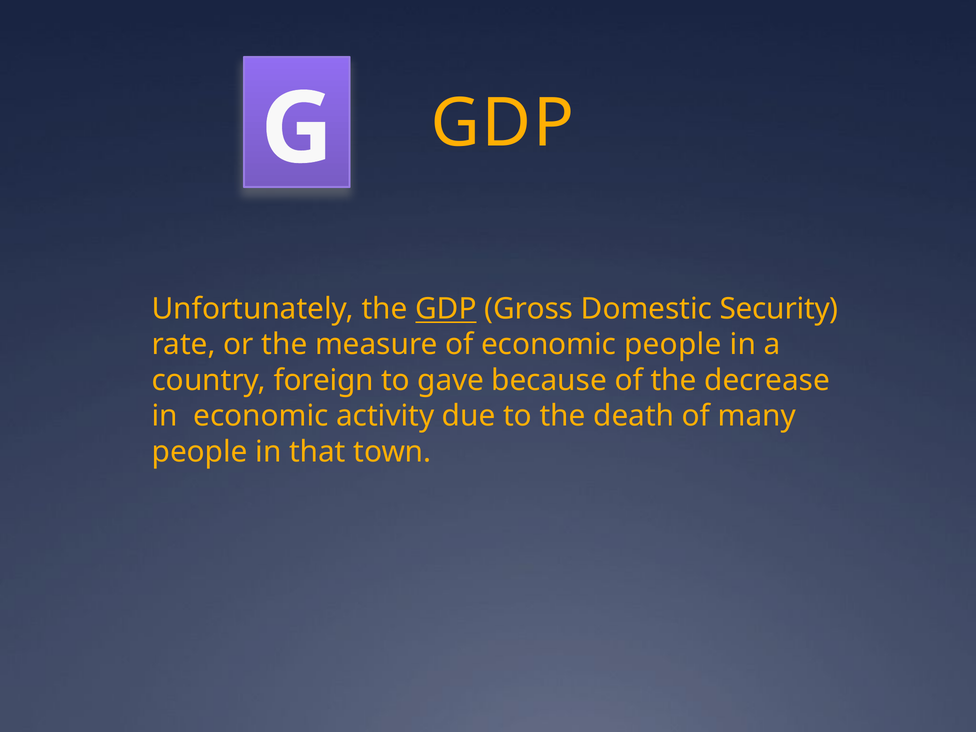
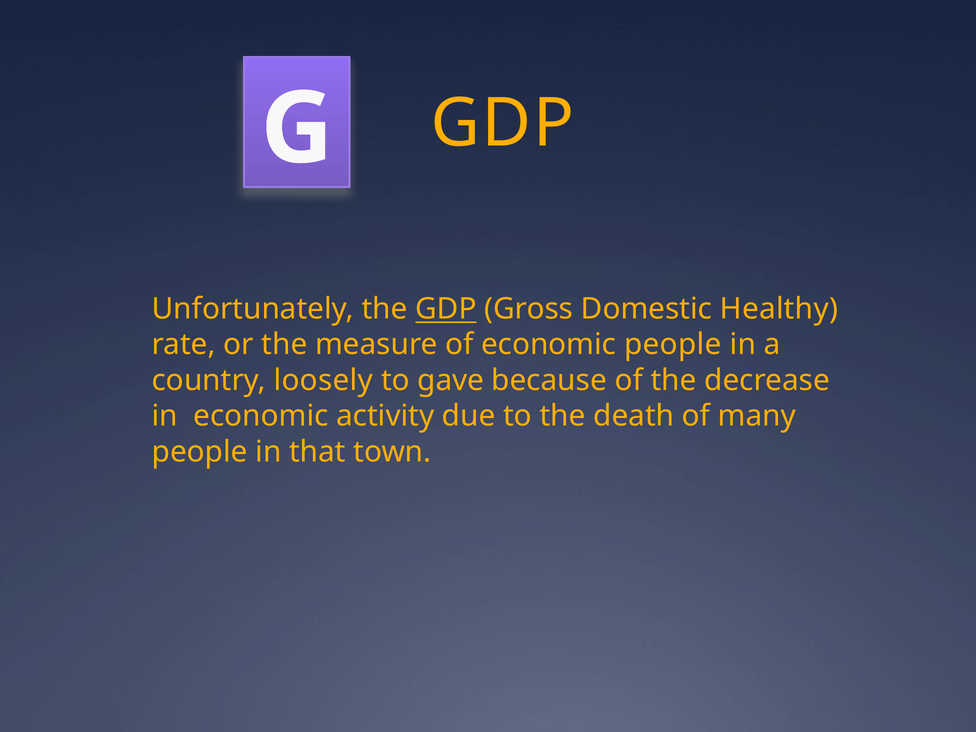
Security: Security -> Healthy
foreign: foreign -> loosely
